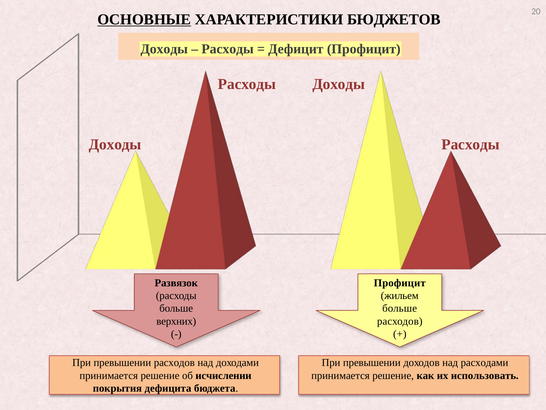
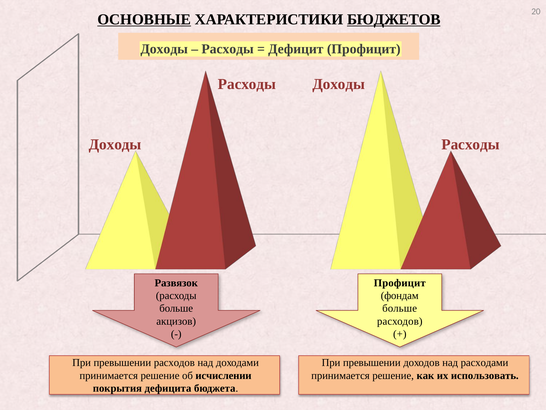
БЮДЖЕТОВ underline: none -> present
жильем: жильем -> фондам
верхних: верхних -> акцизов
